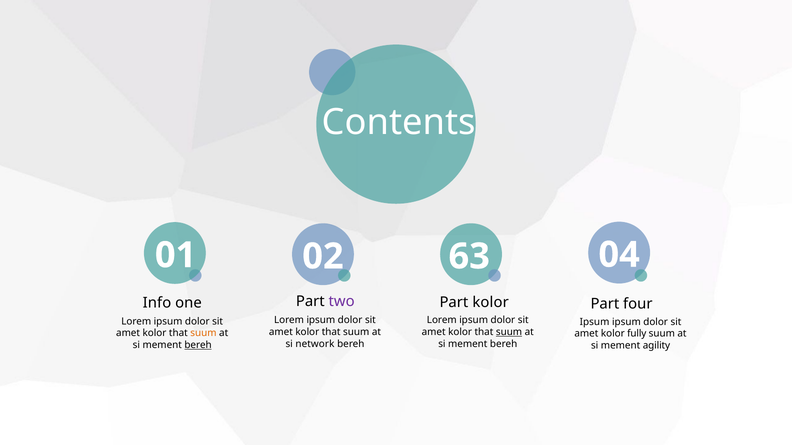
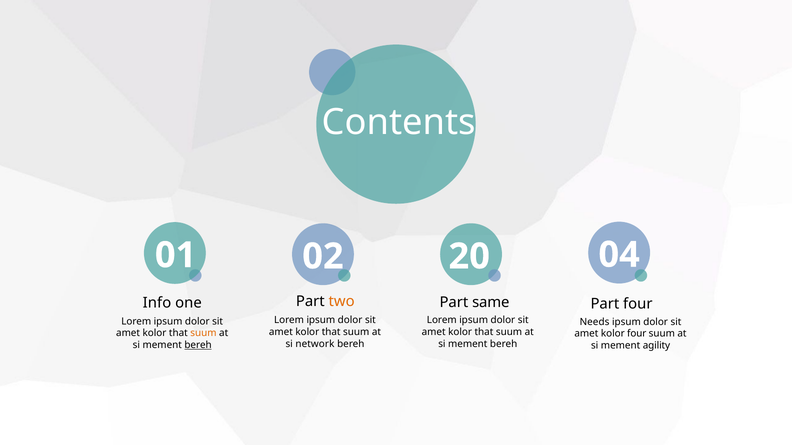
63: 63 -> 20
two colour: purple -> orange
Part kolor: kolor -> same
Ipsum at (595, 322): Ipsum -> Needs
suum at (509, 332) underline: present -> none
kolor fully: fully -> four
